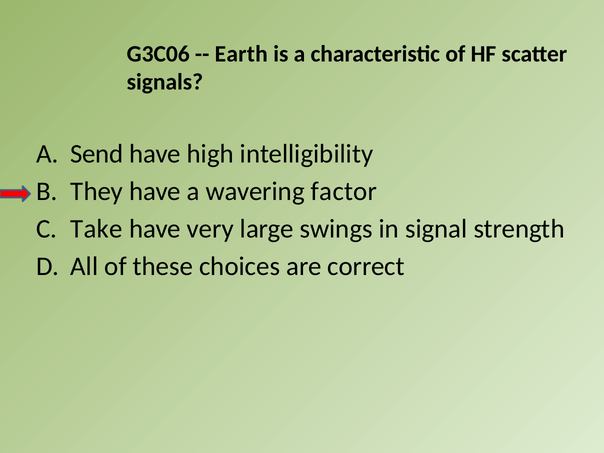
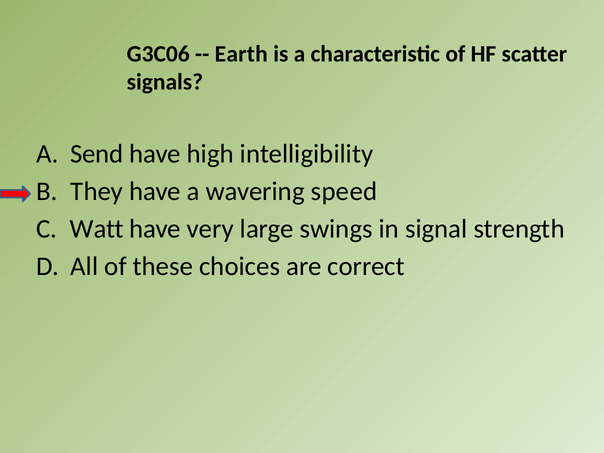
factor: factor -> speed
Take: Take -> Watt
